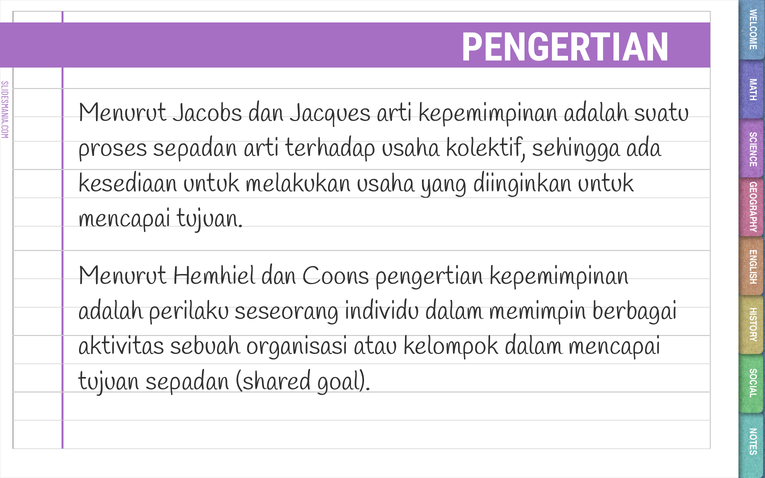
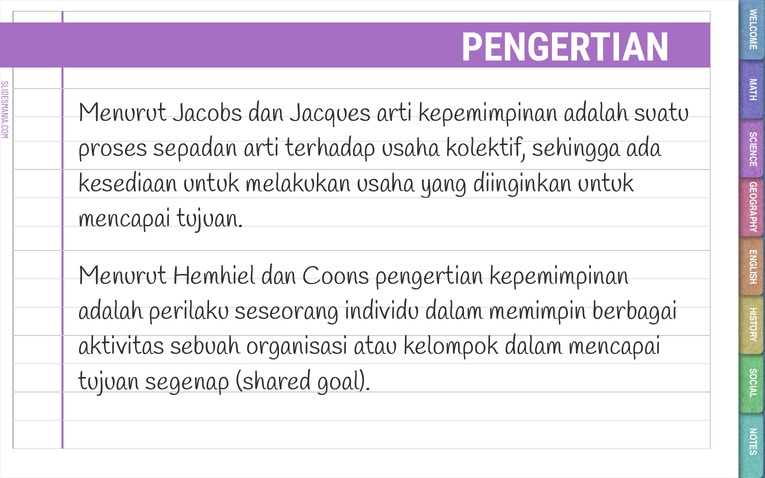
tujuan sepadan: sepadan -> segenap
